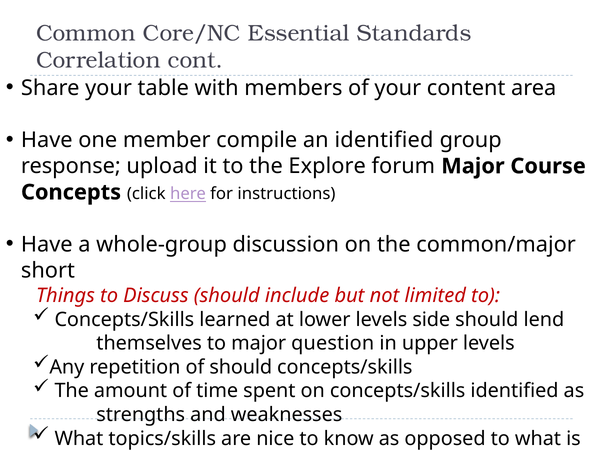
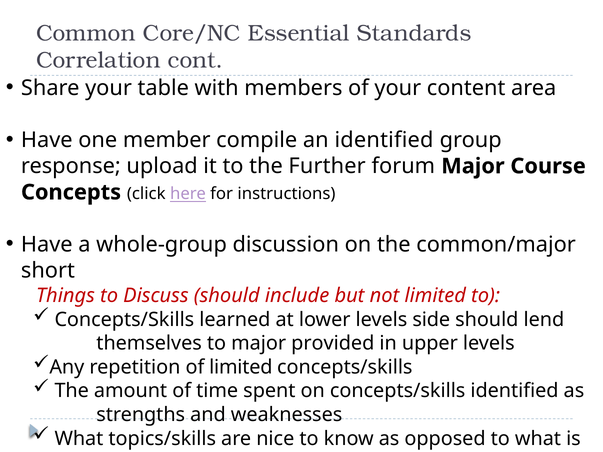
Explore: Explore -> Further
question: question -> provided
of should: should -> limited
